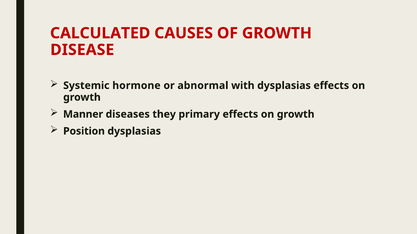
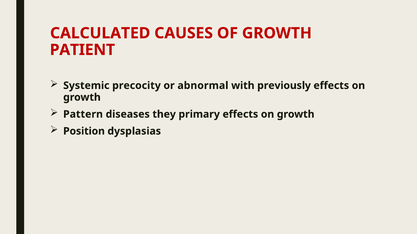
DISEASE: DISEASE -> PATIENT
hormone: hormone -> precocity
with dysplasias: dysplasias -> previously
Manner: Manner -> Pattern
